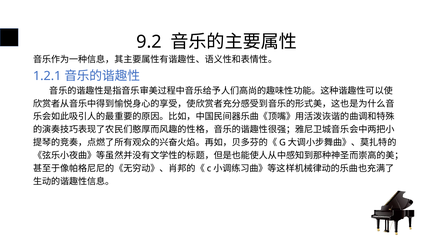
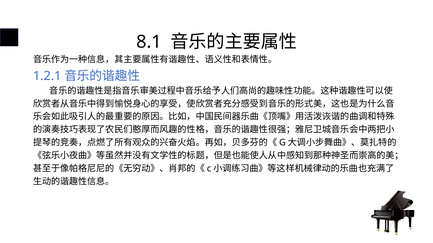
9.2: 9.2 -> 8.1
